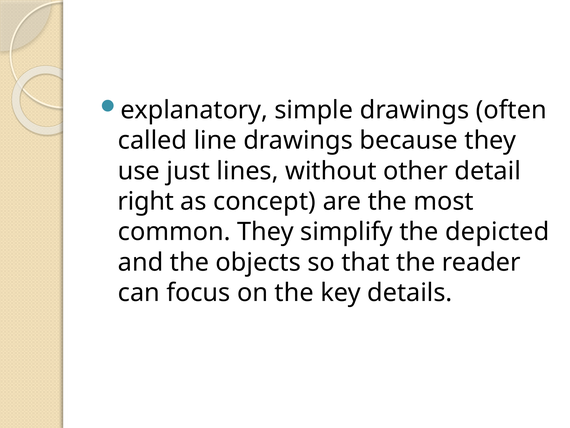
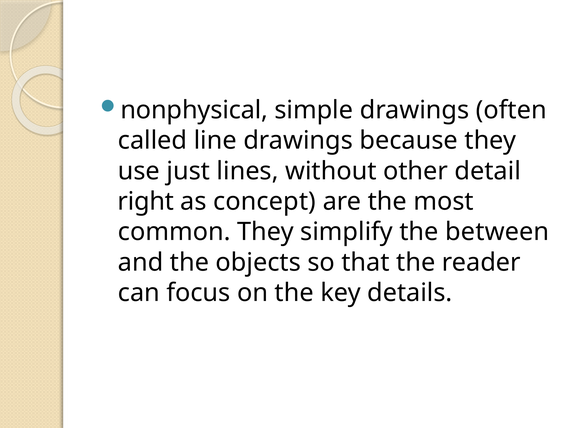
explanatory: explanatory -> nonphysical
depicted: depicted -> between
